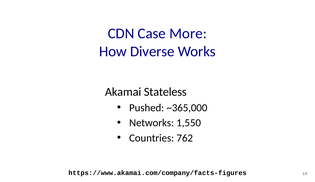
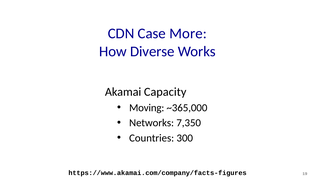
Stateless: Stateless -> Capacity
Pushed: Pushed -> Moving
1,550: 1,550 -> 7,350
762: 762 -> 300
